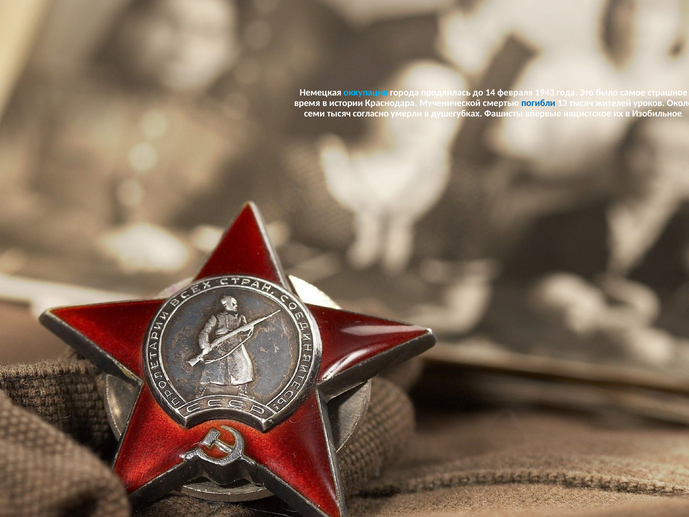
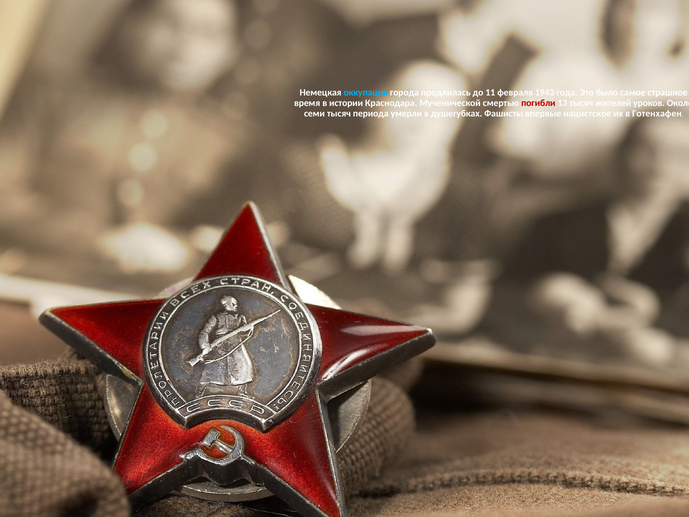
14: 14 -> 11
погибли colour: blue -> red
согласно: согласно -> периода
Изобильное: Изобильное -> Готенхафен
